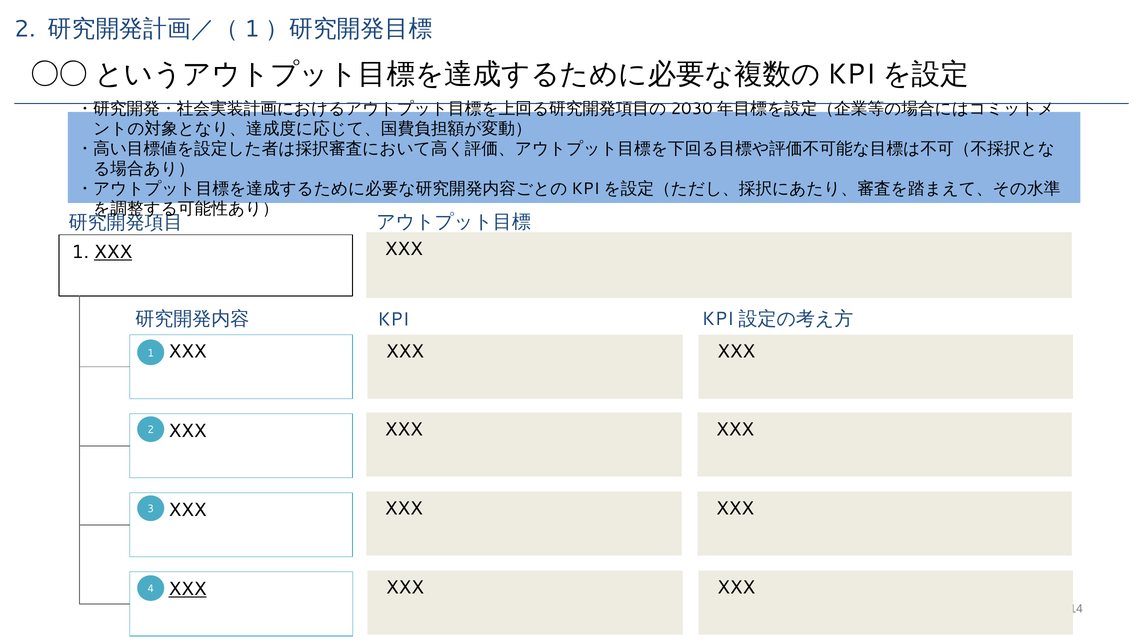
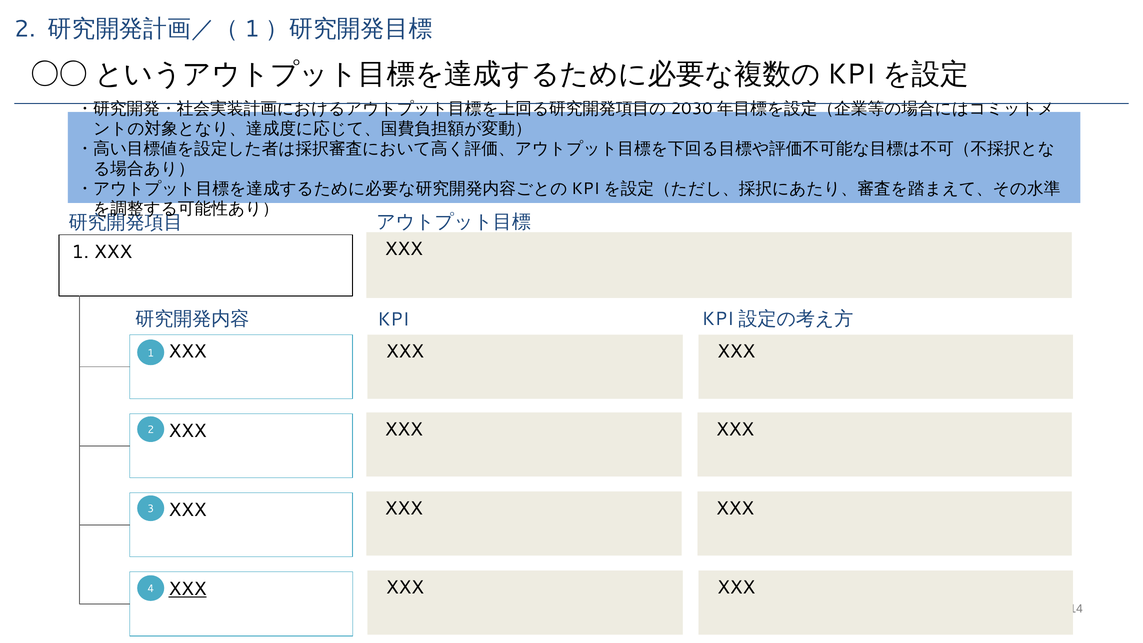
XXX at (113, 252) underline: present -> none
